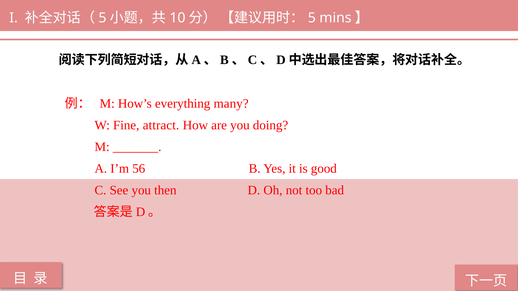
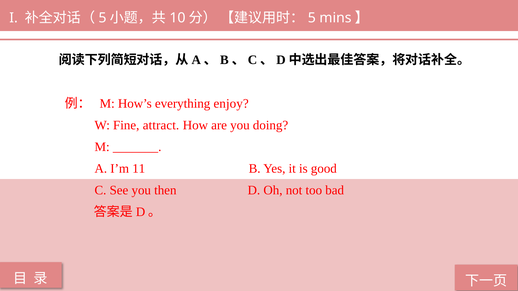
many: many -> enjoy
56: 56 -> 11
